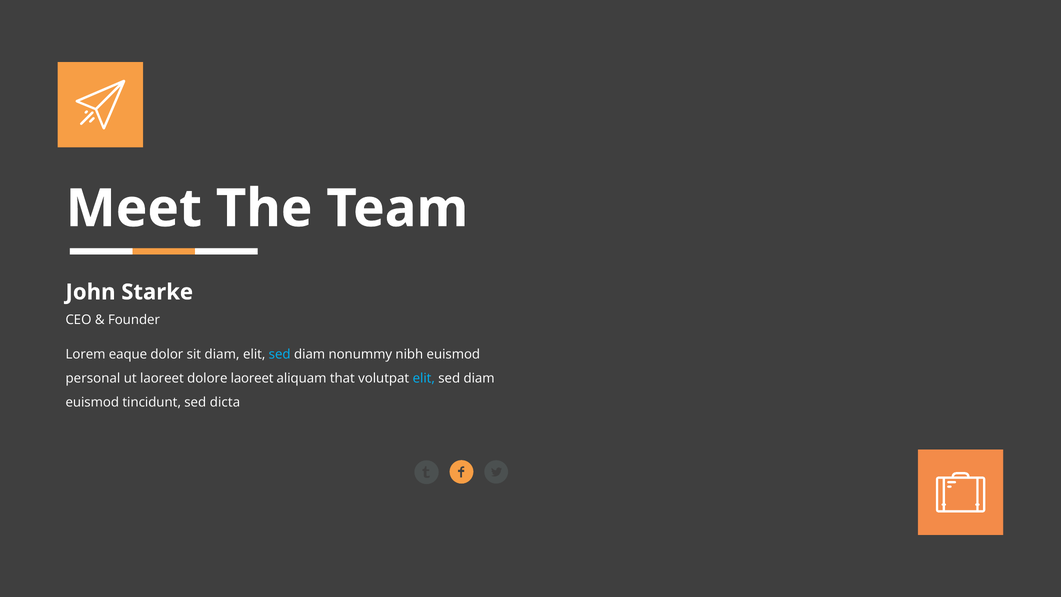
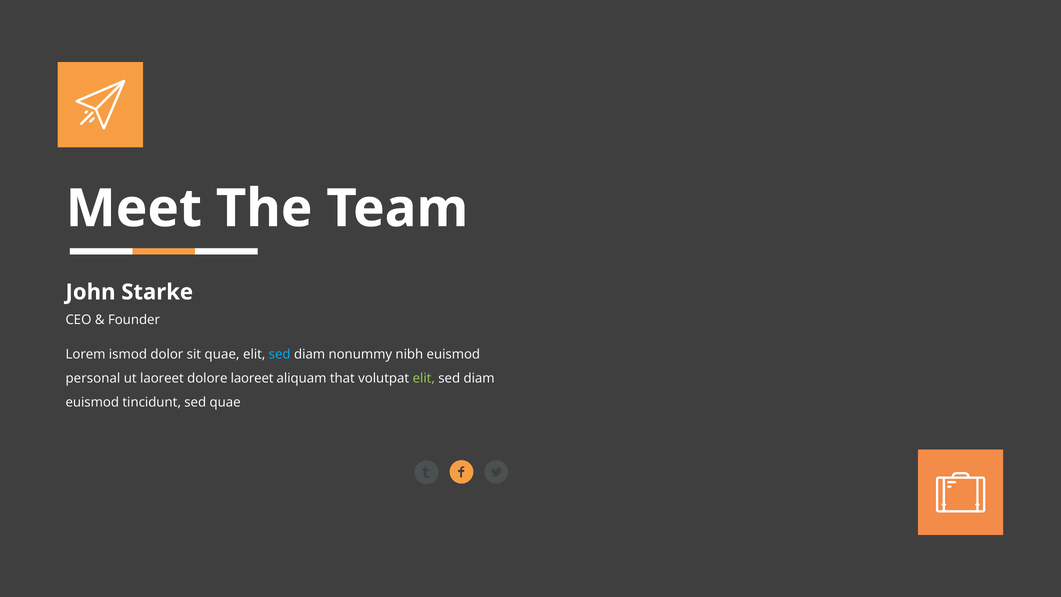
eaque: eaque -> ismod
sit diam: diam -> quae
elit at (424, 378) colour: light blue -> light green
sed dicta: dicta -> quae
